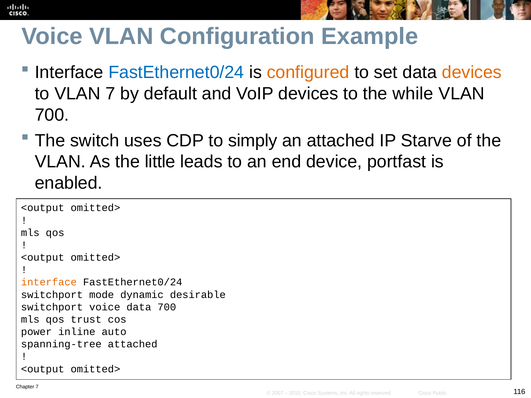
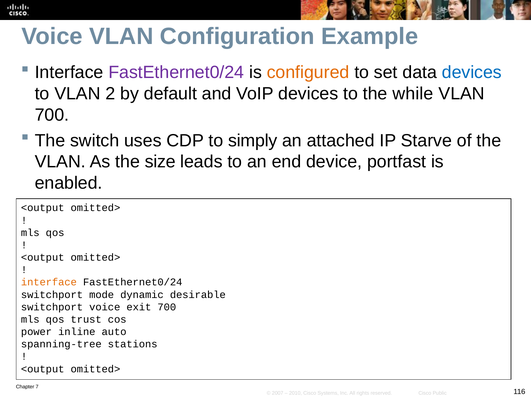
FastEthernet0/24 at (176, 73) colour: blue -> purple
devices at (472, 73) colour: orange -> blue
VLAN 7: 7 -> 2
little: little -> size
voice data: data -> exit
spanning-tree attached: attached -> stations
